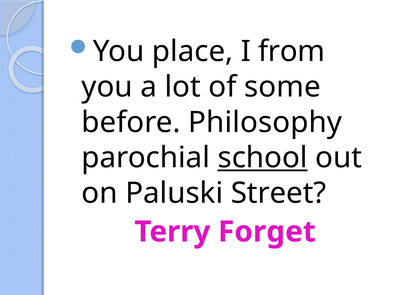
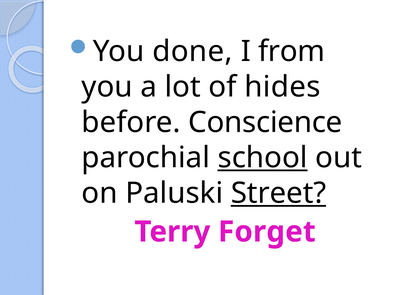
place: place -> done
some: some -> hides
Philosophy: Philosophy -> Conscience
Street underline: none -> present
